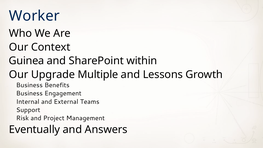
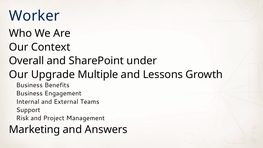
Guinea: Guinea -> Overall
within: within -> under
Eventually: Eventually -> Marketing
